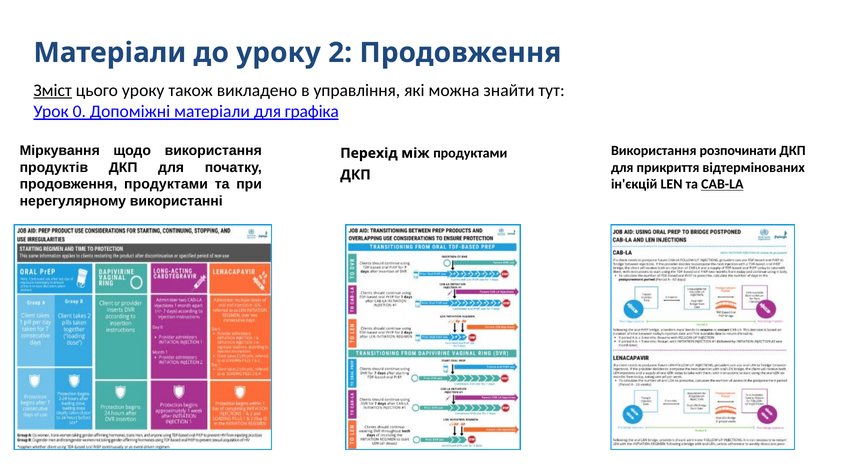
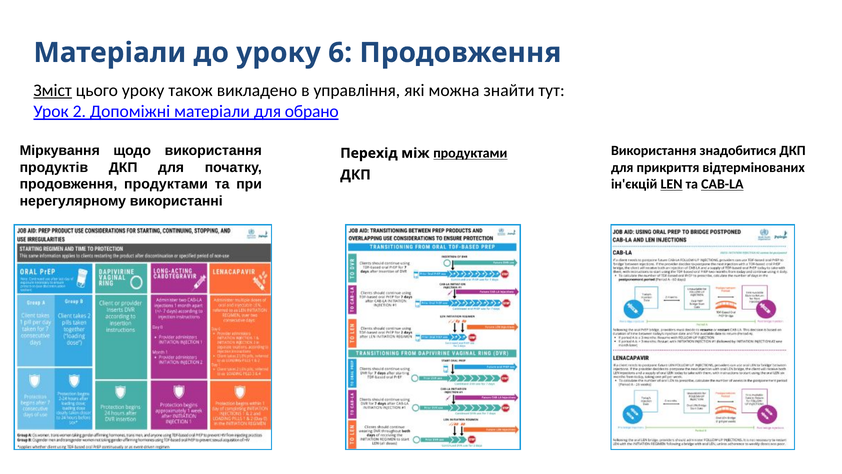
2: 2 -> 6
0: 0 -> 2
графіка: графіка -> обрано
розпочинати: розпочинати -> знадобитися
продуктами at (470, 153) underline: none -> present
LEN underline: none -> present
